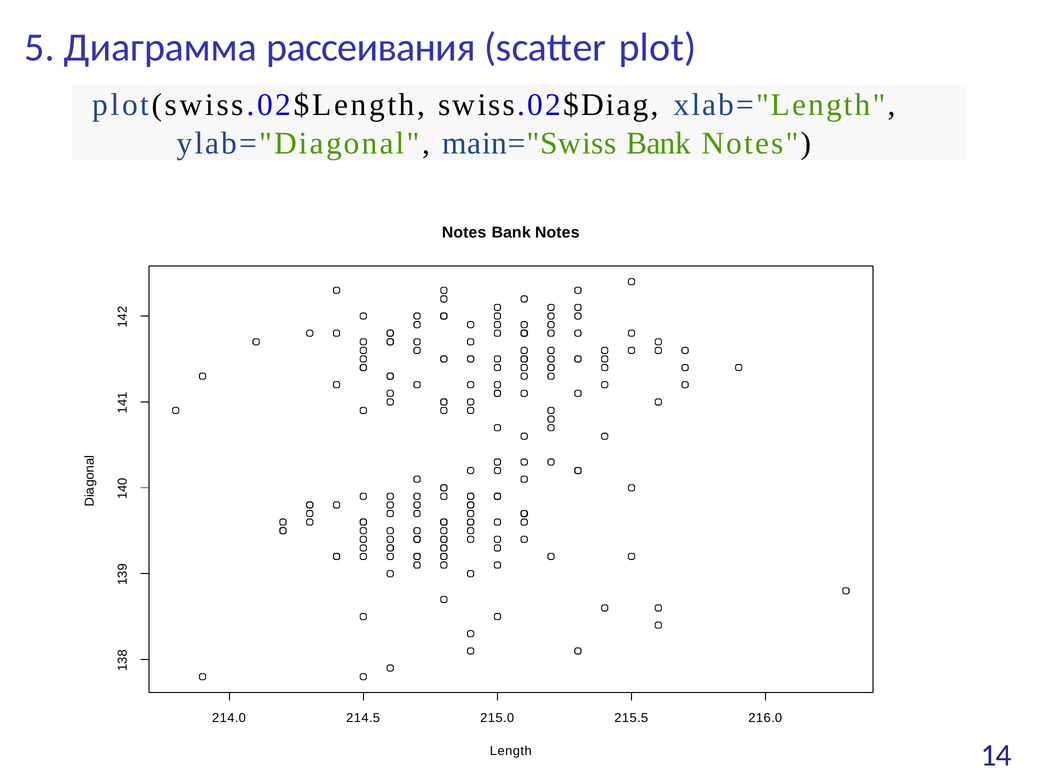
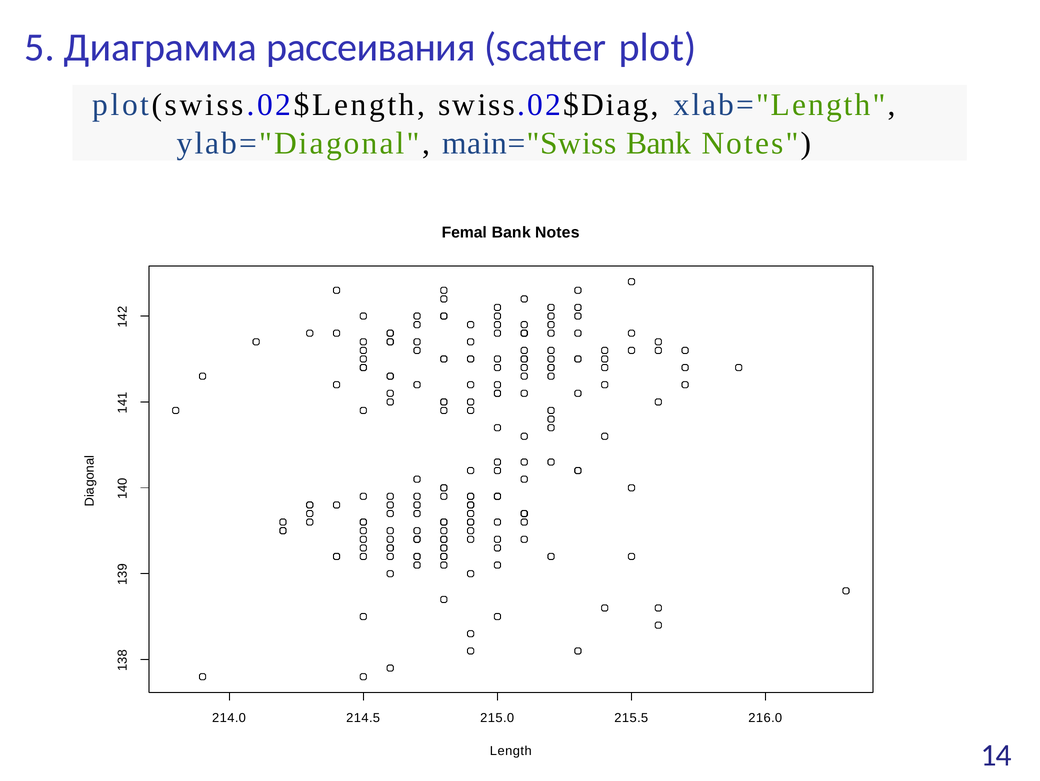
Notes at (464, 233): Notes -> Femal
